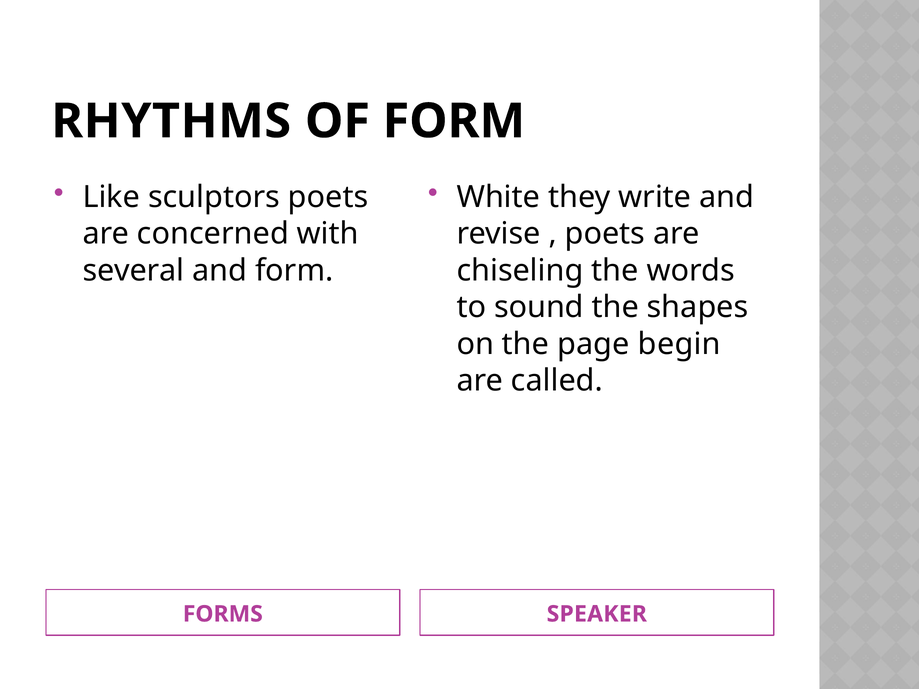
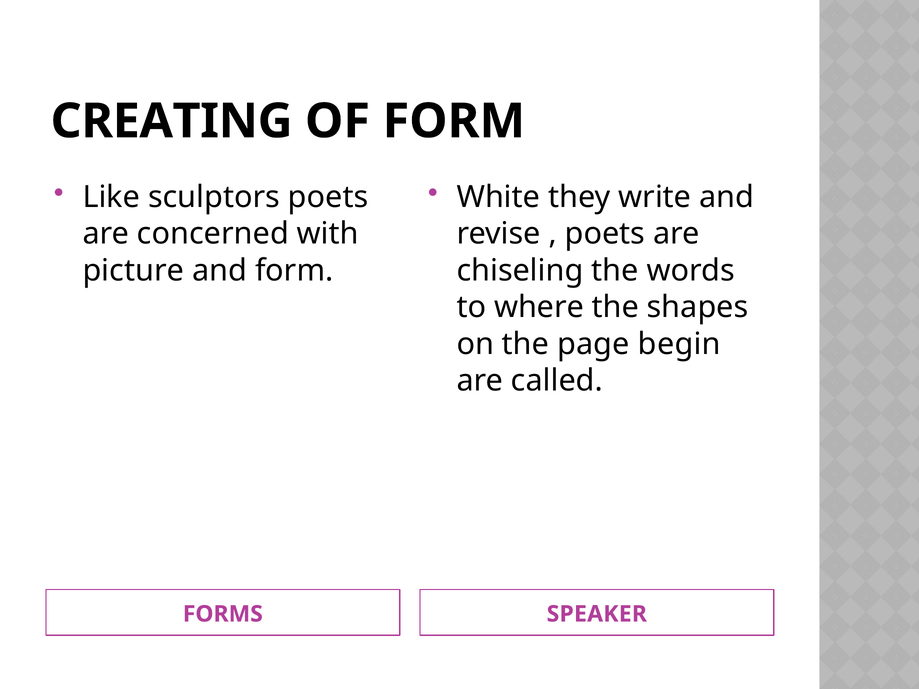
RHYTHMS: RHYTHMS -> CREATING
several: several -> picture
sound: sound -> where
